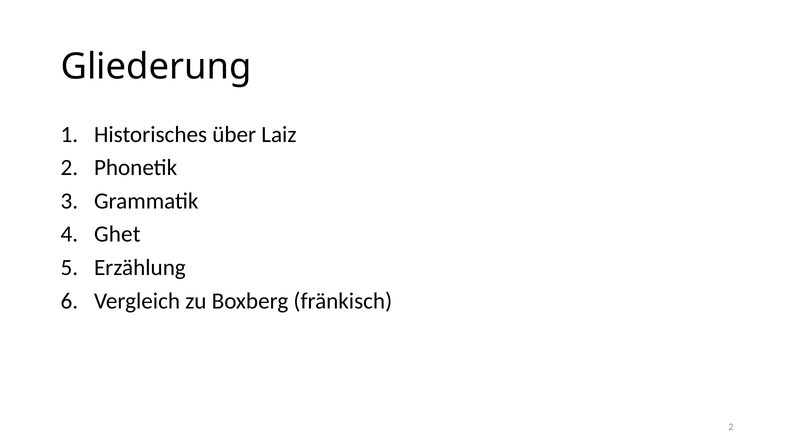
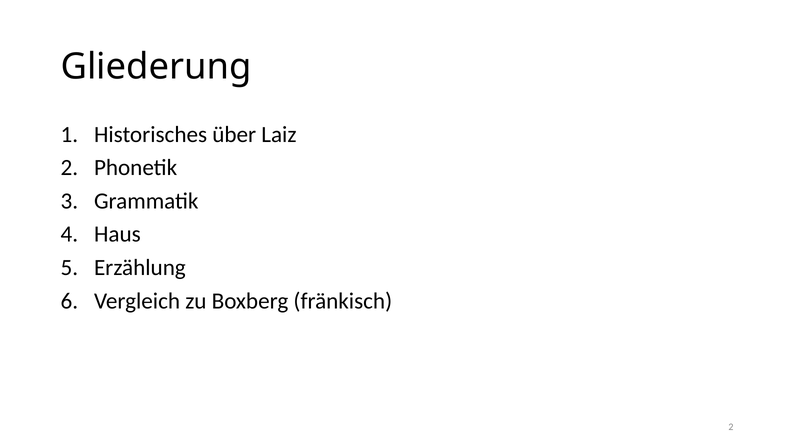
Ghet: Ghet -> Haus
